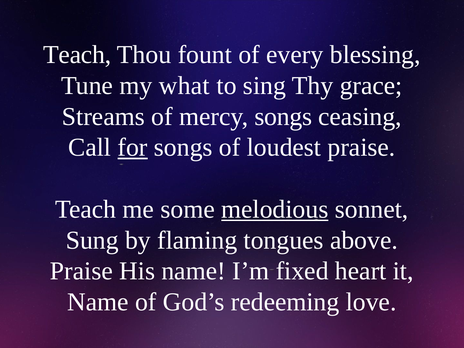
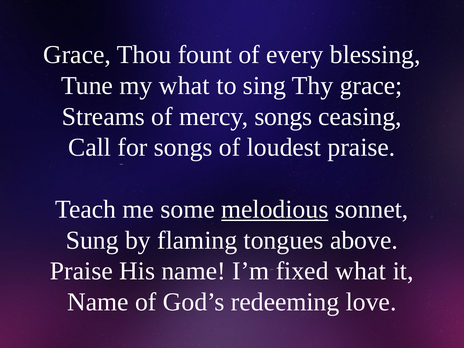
Teach at (77, 55): Teach -> Grace
for underline: present -> none
fixed heart: heart -> what
